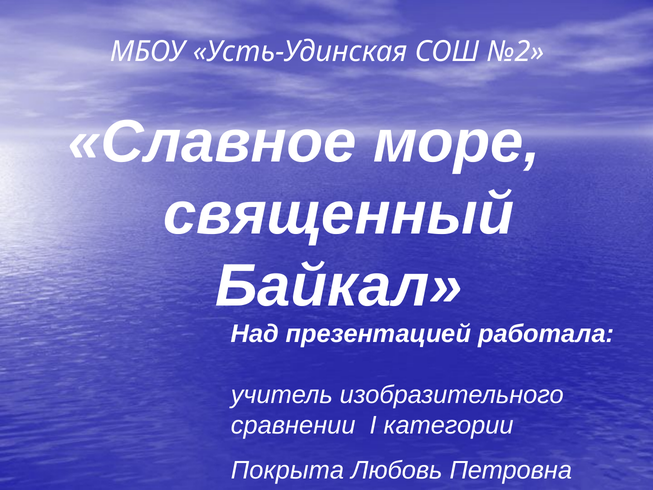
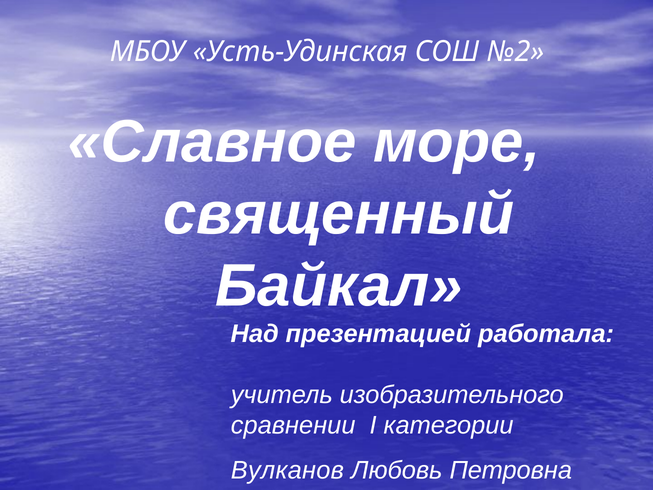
Покрыта: Покрыта -> Вулканов
